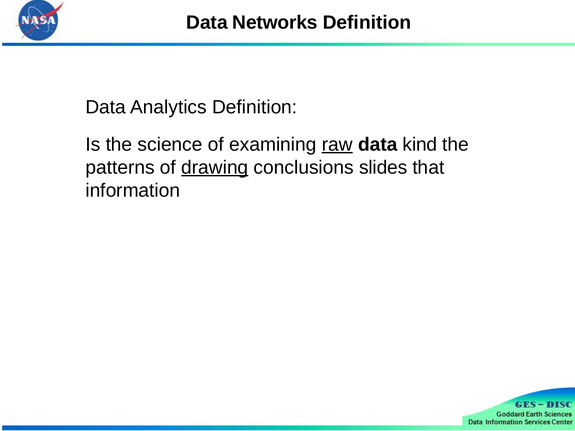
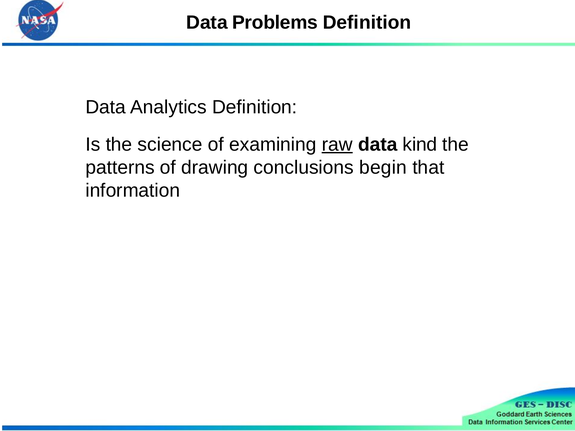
Networks: Networks -> Problems
drawing underline: present -> none
slides: slides -> begin
